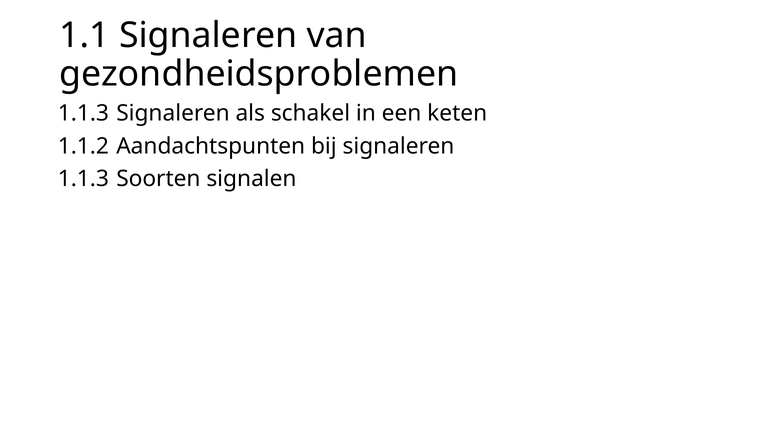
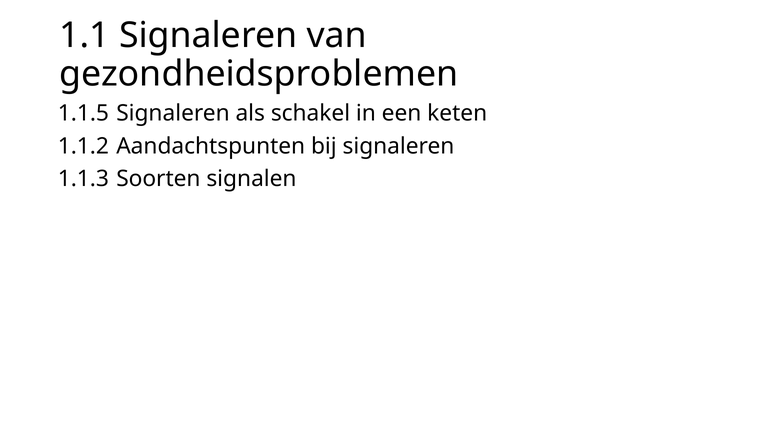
1.1.3 at (83, 113): 1.1.3 -> 1.1.5
